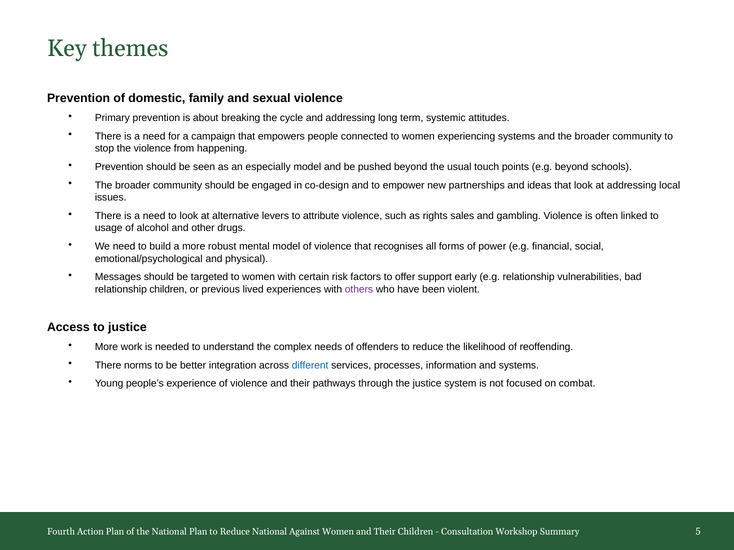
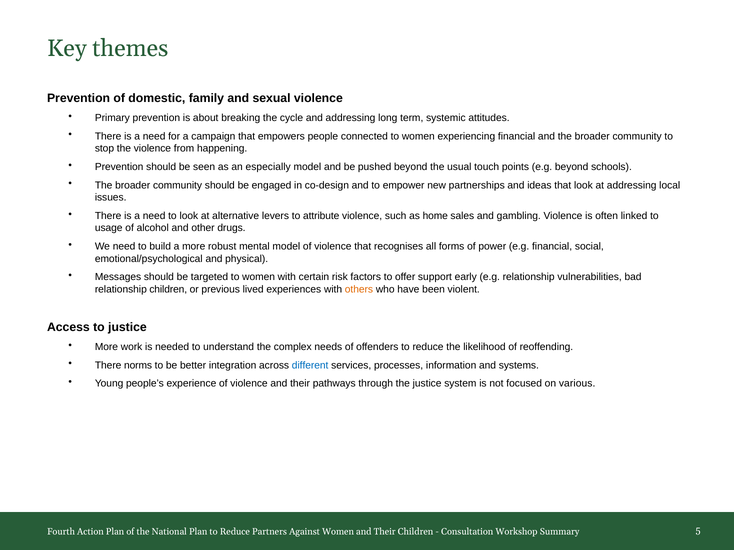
experiencing systems: systems -> financial
rights: rights -> home
others colour: purple -> orange
combat: combat -> various
Reduce National: National -> Partners
